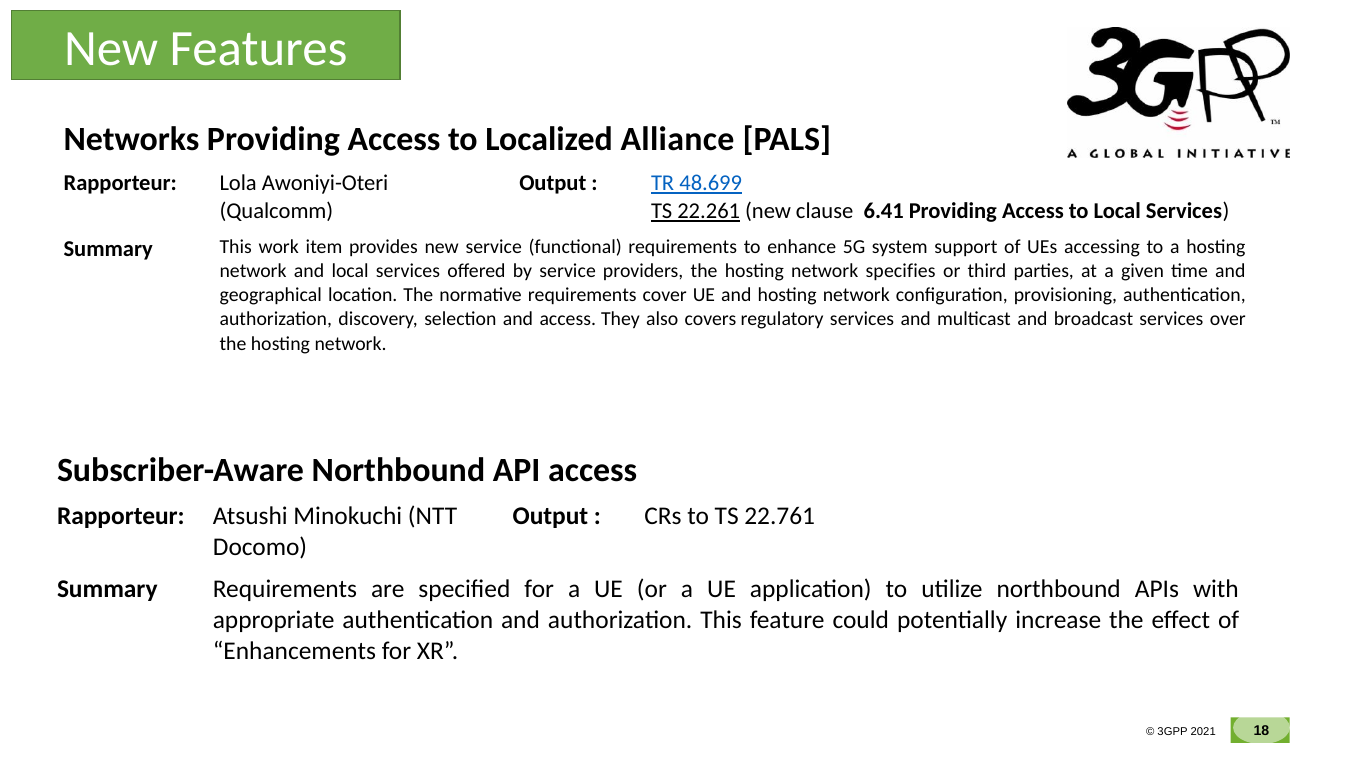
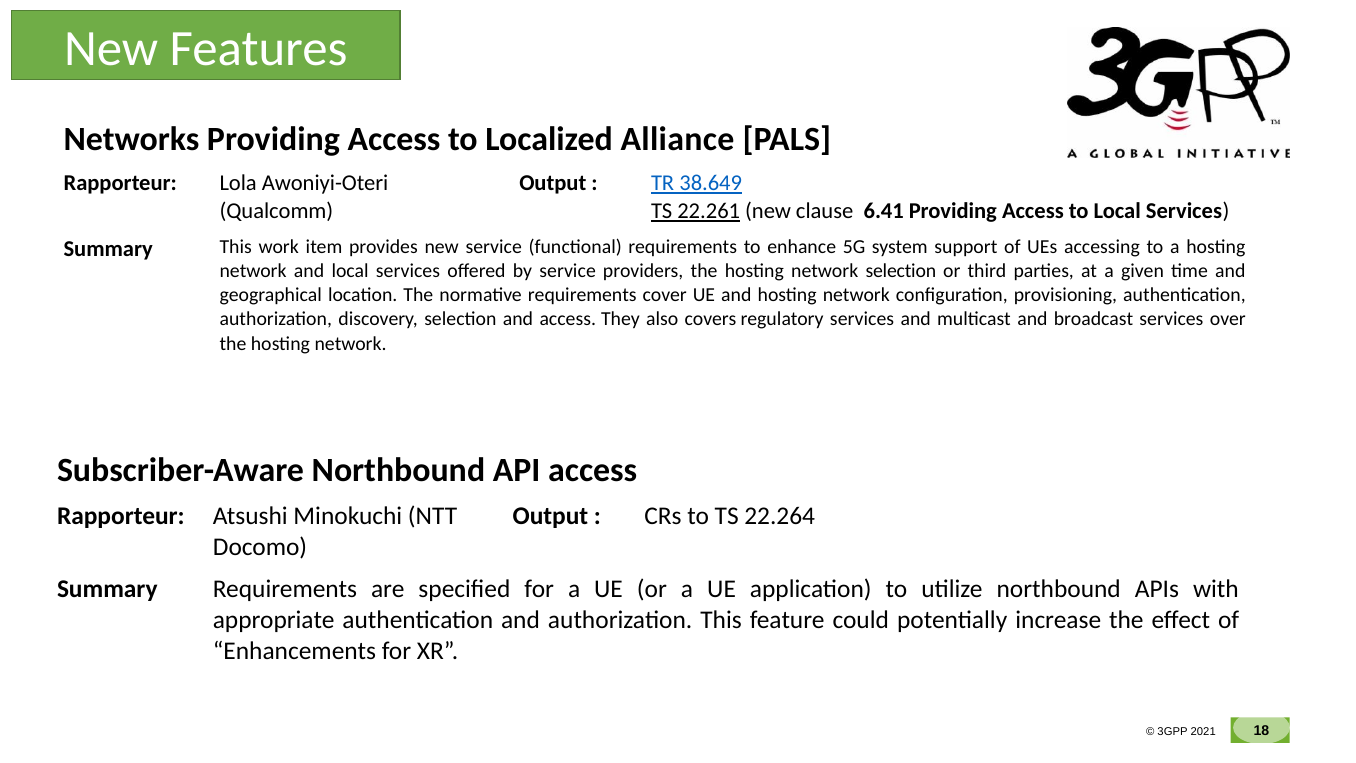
48.699: 48.699 -> 38.649
network specifies: specifies -> selection
22.761: 22.761 -> 22.264
